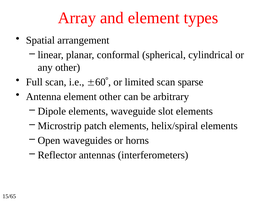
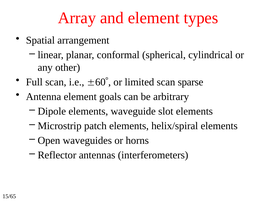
element other: other -> goals
